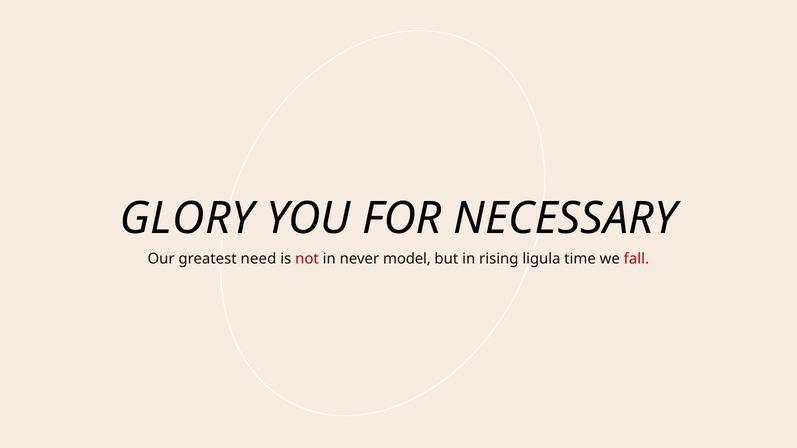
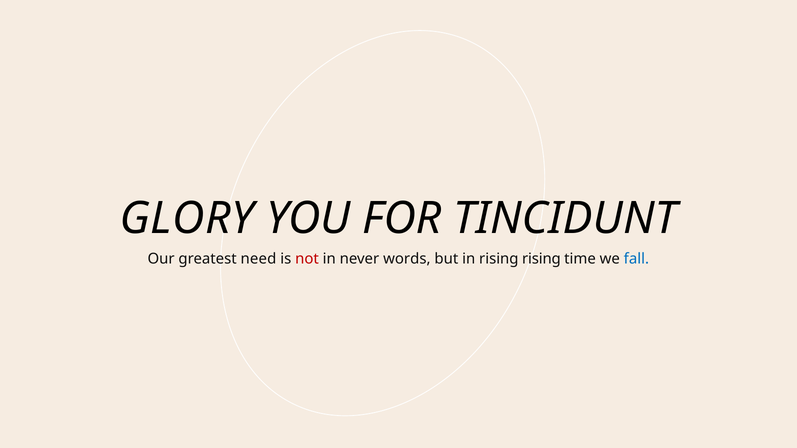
NECESSARY: NECESSARY -> TINCIDUNT
model: model -> words
rising ligula: ligula -> rising
fall colour: red -> blue
